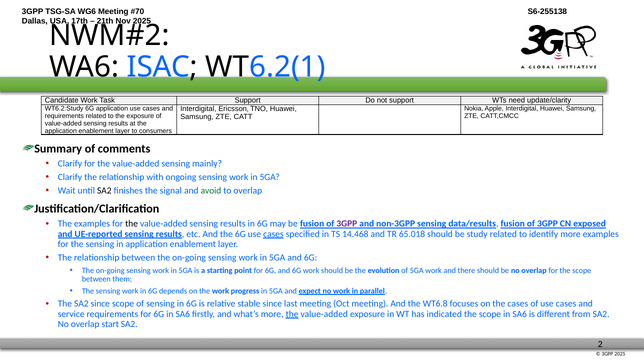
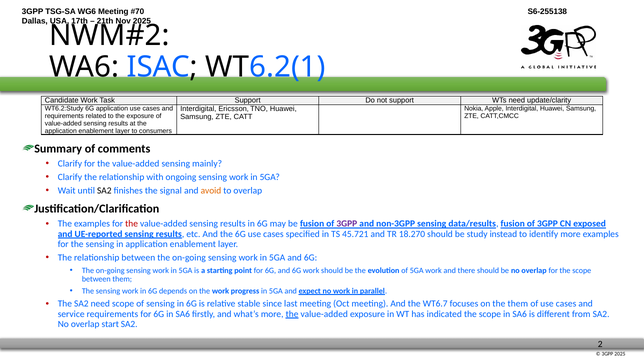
avoid colour: green -> orange
the at (132, 224) colour: black -> red
cases at (273, 234) underline: present -> none
14.468: 14.468 -> 45.721
65.018: 65.018 -> 18.270
study related: related -> instead
SA2 since: since -> need
WT6.8: WT6.8 -> WT6.7
the cases: cases -> them
